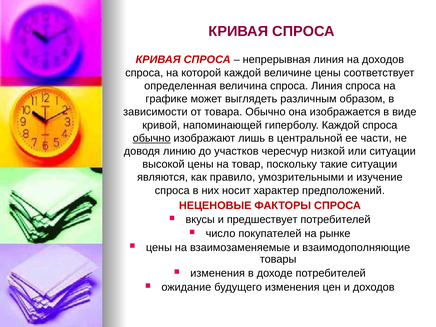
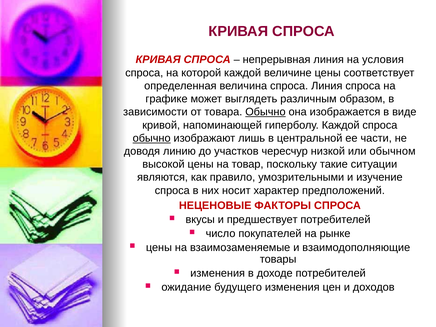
на доходов: доходов -> условия
Обычно at (265, 112) underline: none -> present
или ситуации: ситуации -> обычном
